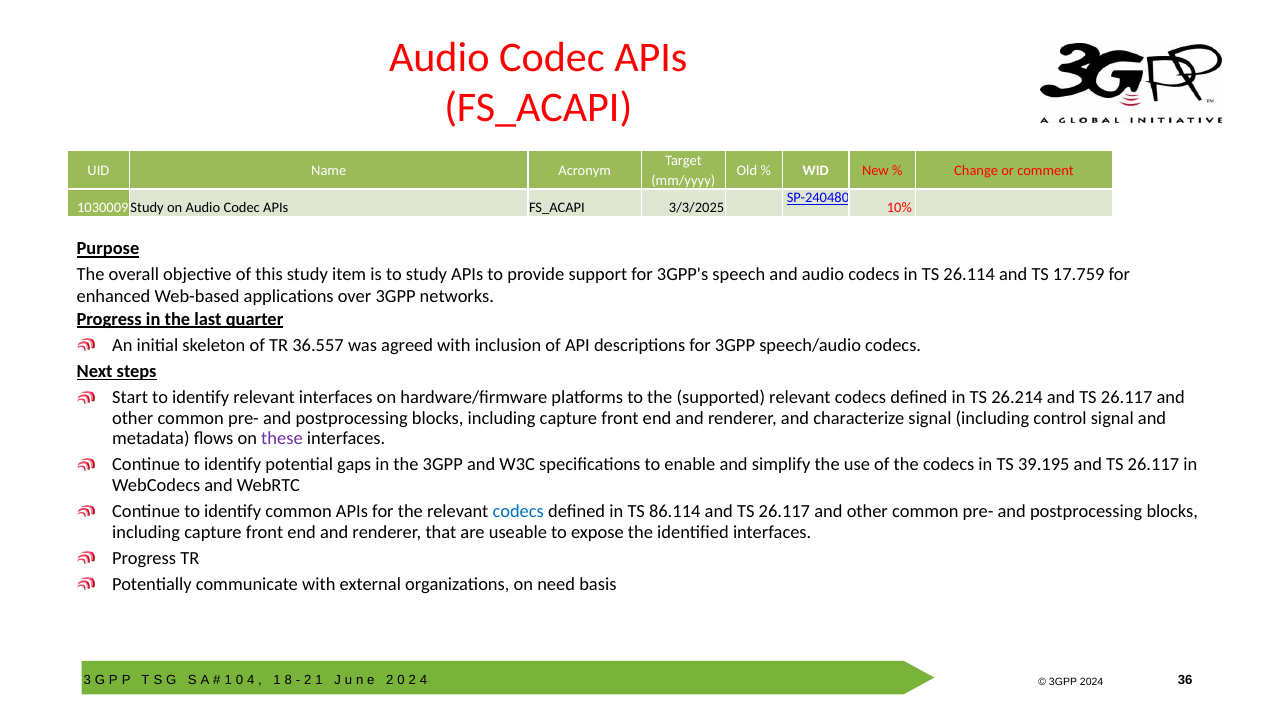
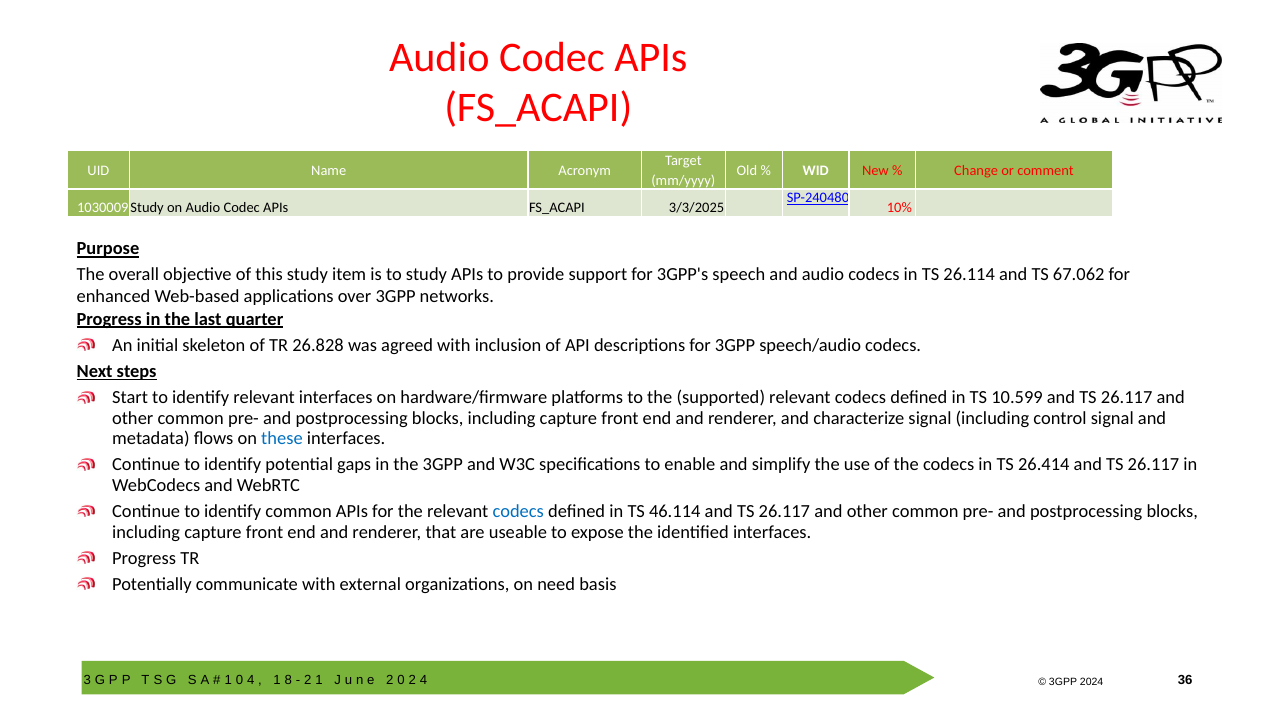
17.759: 17.759 -> 67.062
36.557: 36.557 -> 26.828
26.214: 26.214 -> 10.599
these colour: purple -> blue
39.195: 39.195 -> 26.414
86.114: 86.114 -> 46.114
